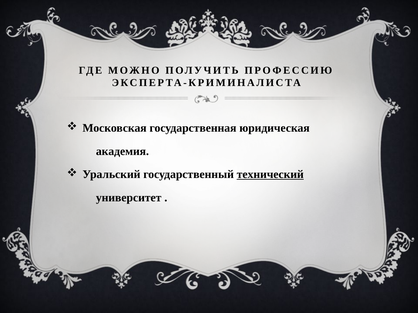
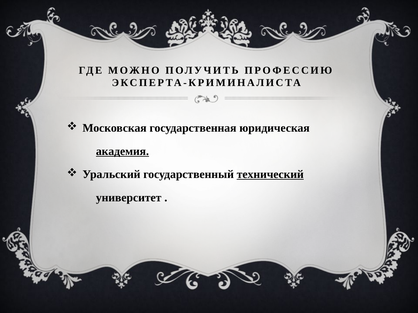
академия underline: none -> present
